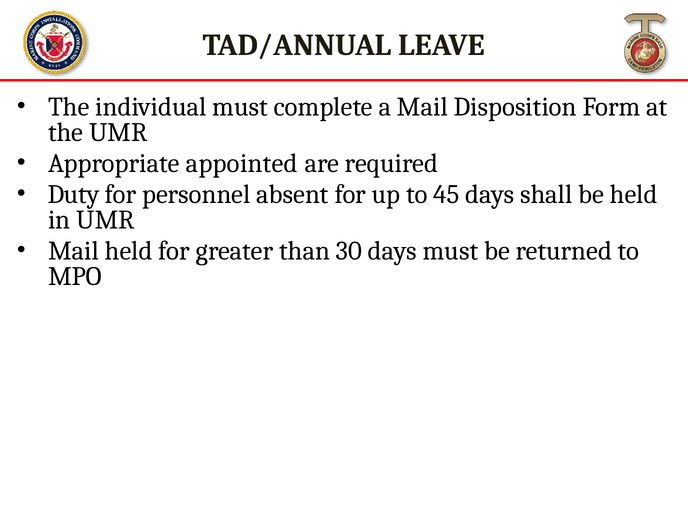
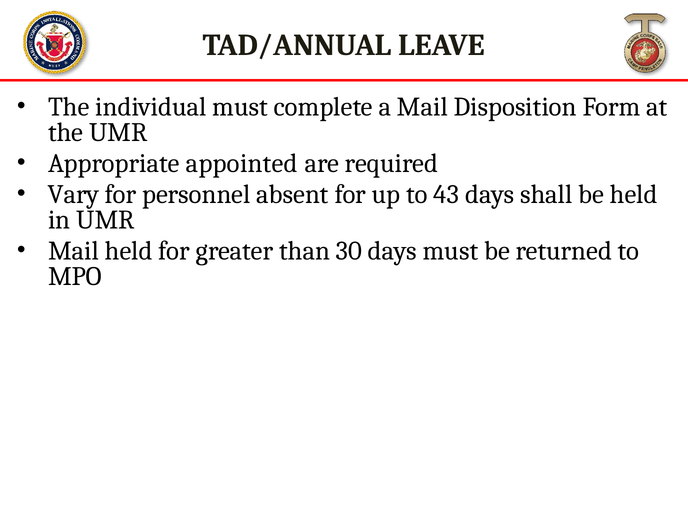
Duty: Duty -> Vary
45: 45 -> 43
